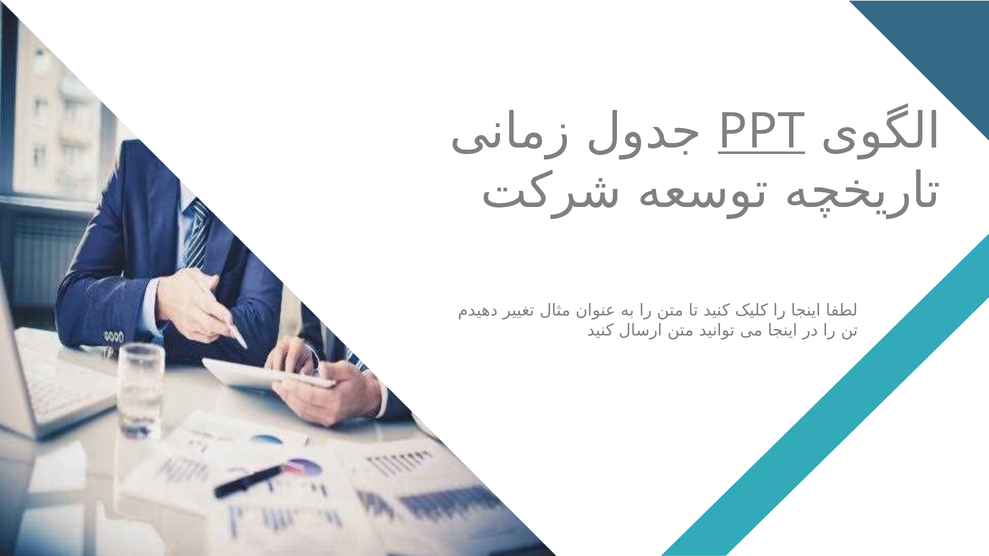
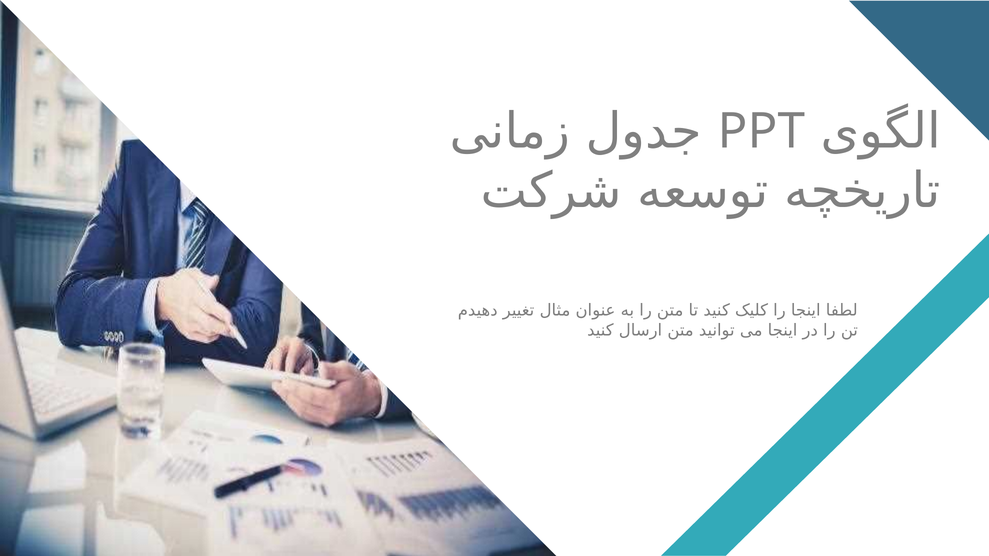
PPT underline: present -> none
